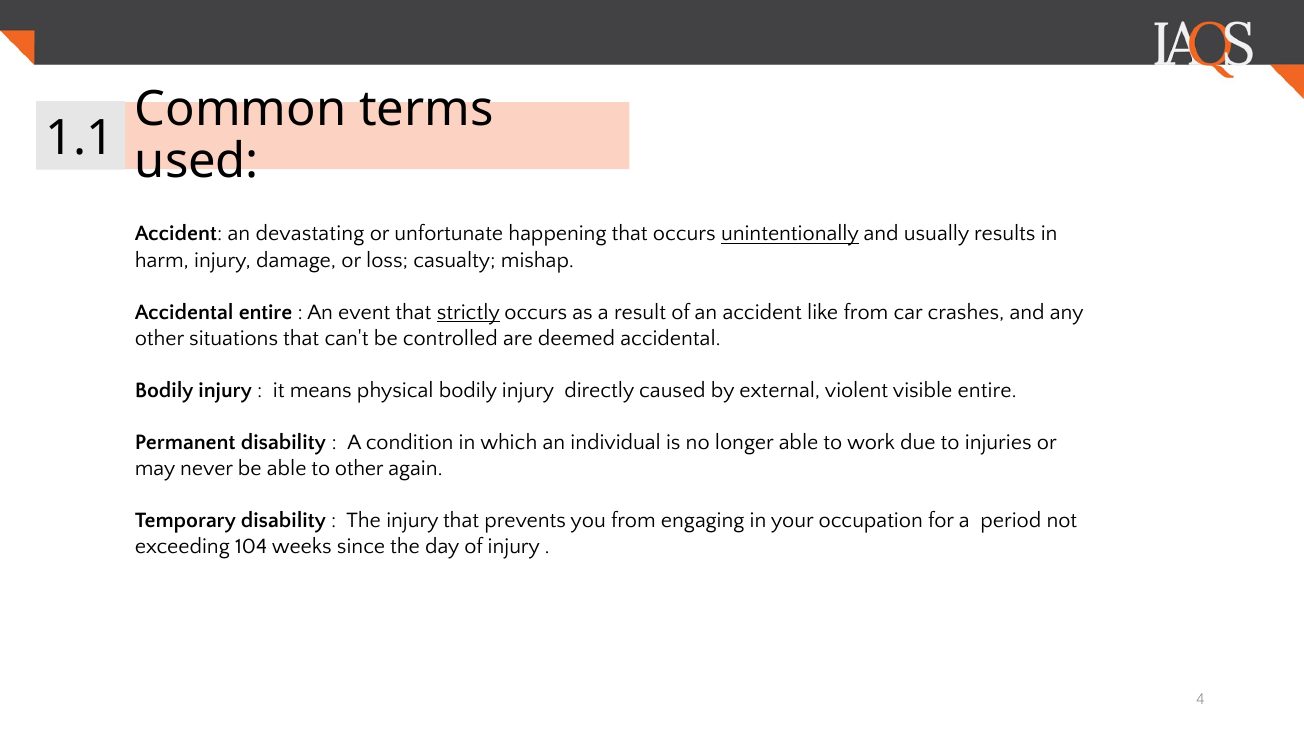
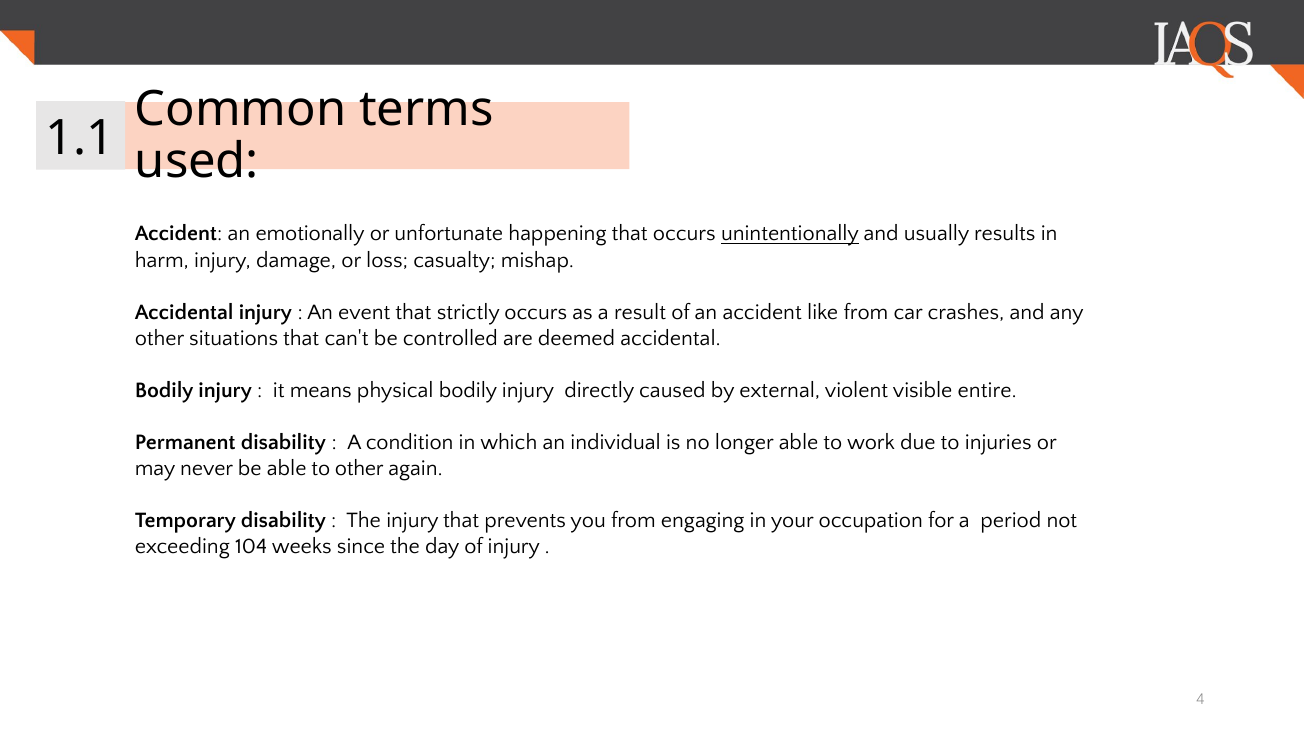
devastating: devastating -> emotionally
Accidental entire: entire -> injury
strictly underline: present -> none
